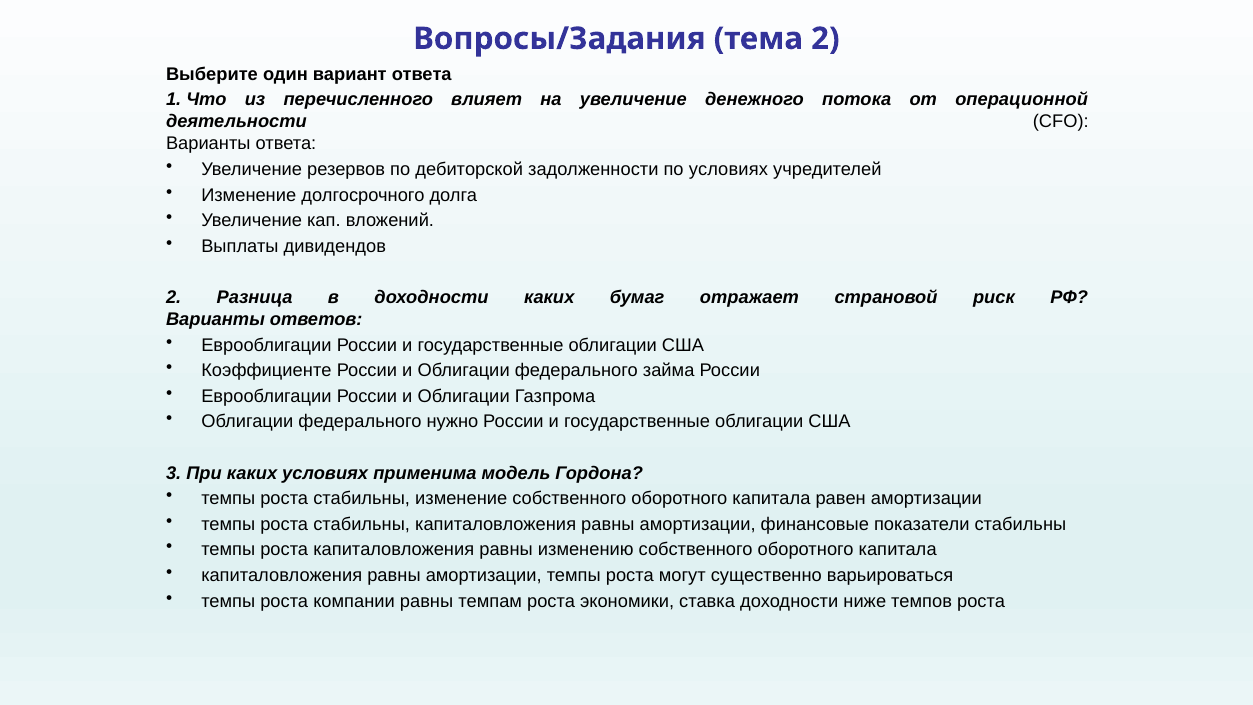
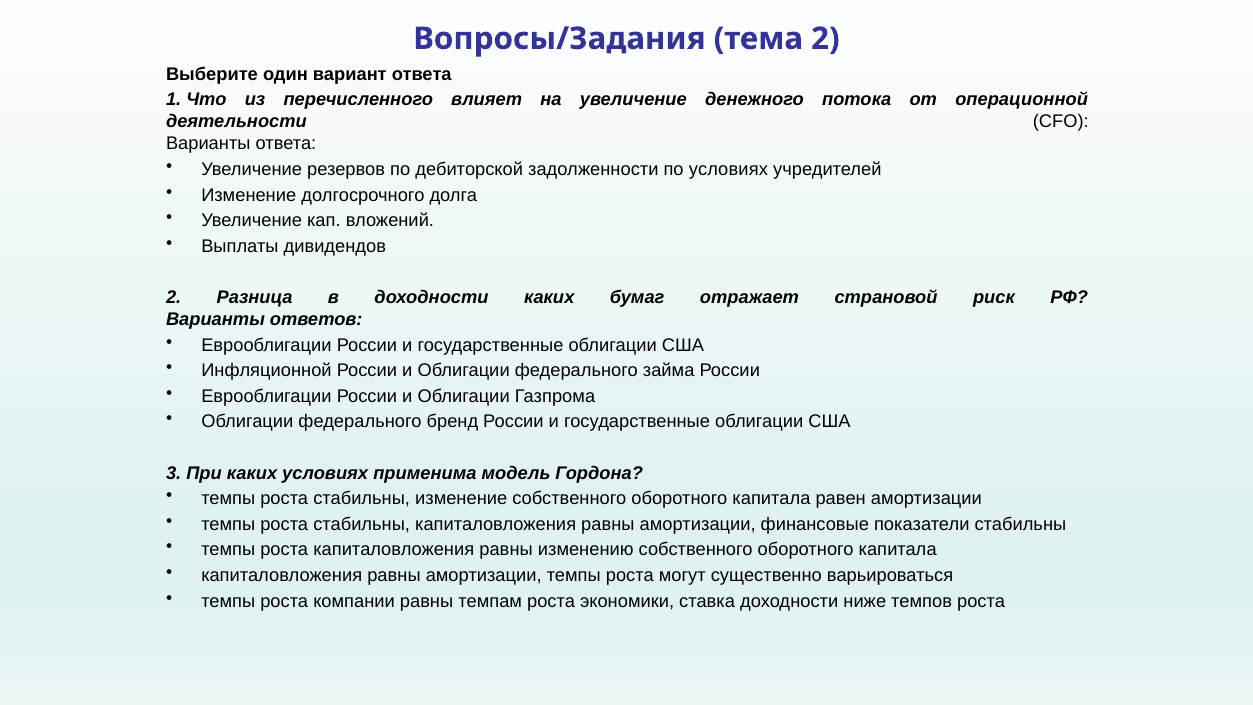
Коэффициенте: Коэффициенте -> Инфляционной
нужно: нужно -> бренд
